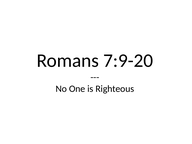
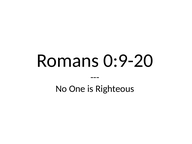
7:9-20: 7:9-20 -> 0:9-20
